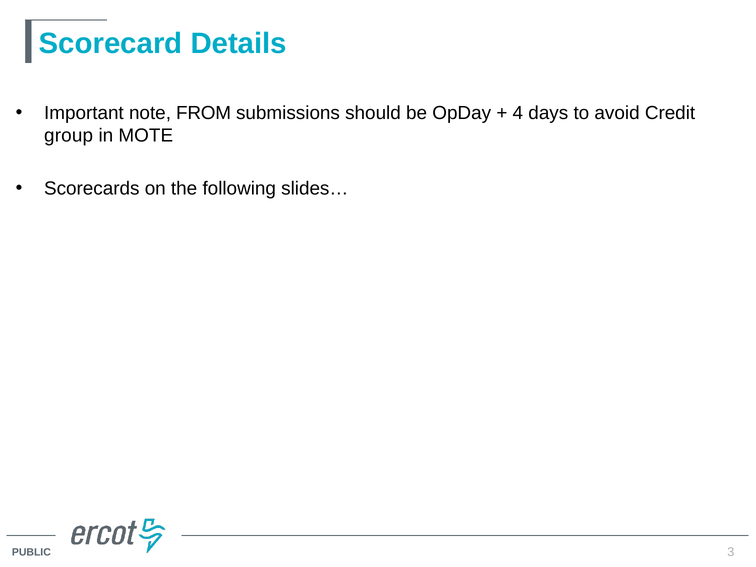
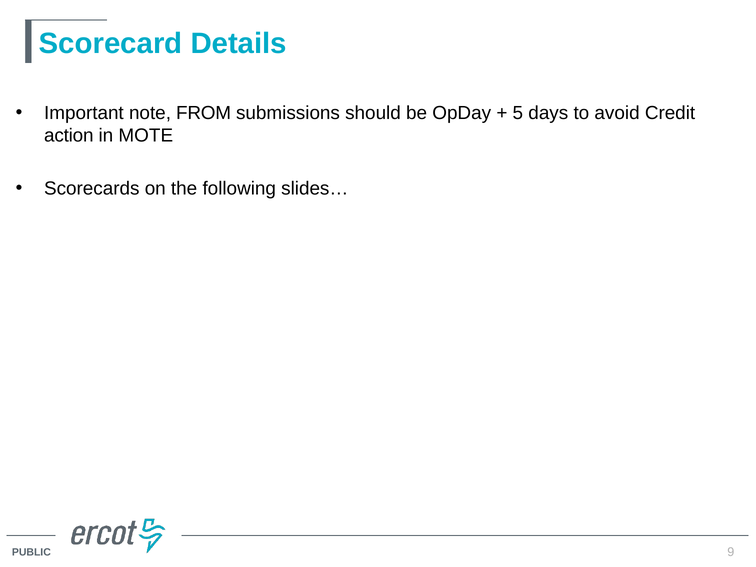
4: 4 -> 5
group: group -> action
3: 3 -> 9
